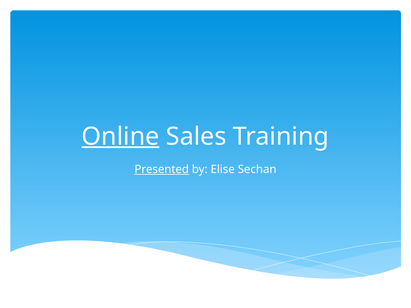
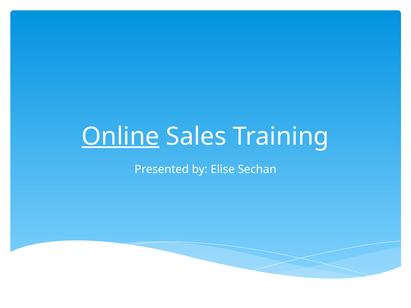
Presented underline: present -> none
